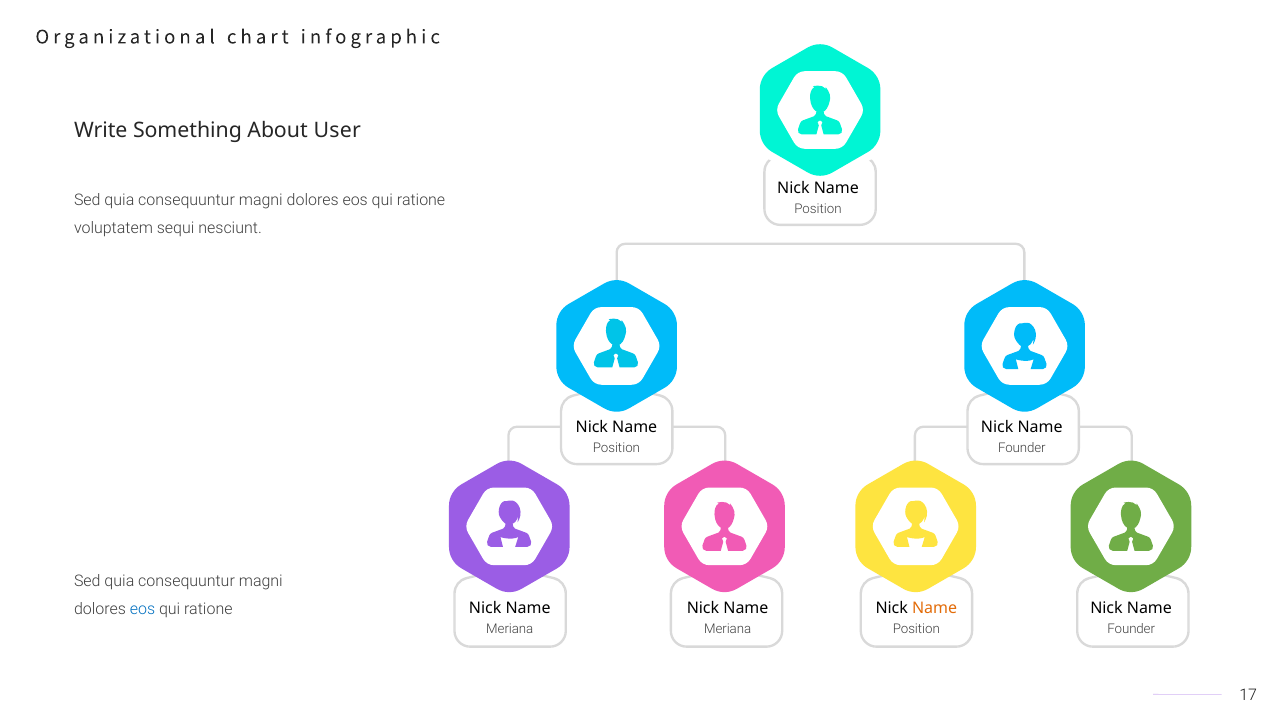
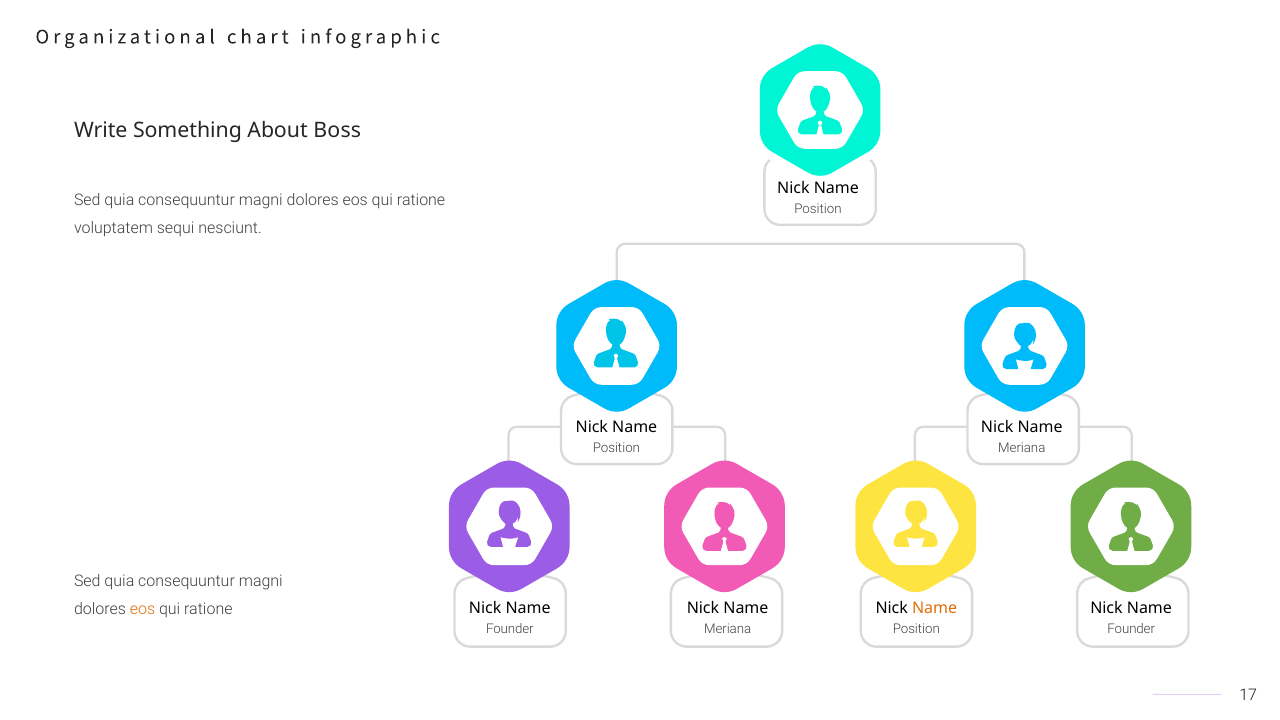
User: User -> Boss
Founder at (1022, 448): Founder -> Meriana
eos at (142, 610) colour: blue -> orange
Meriana at (510, 629): Meriana -> Founder
